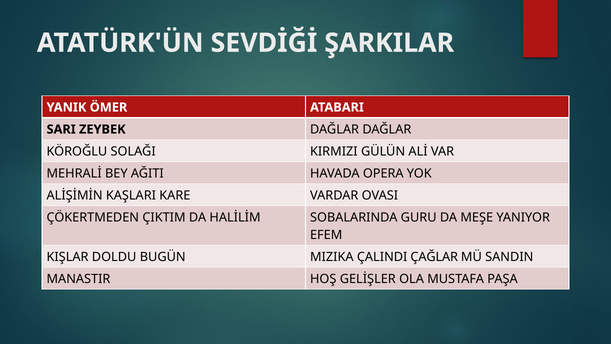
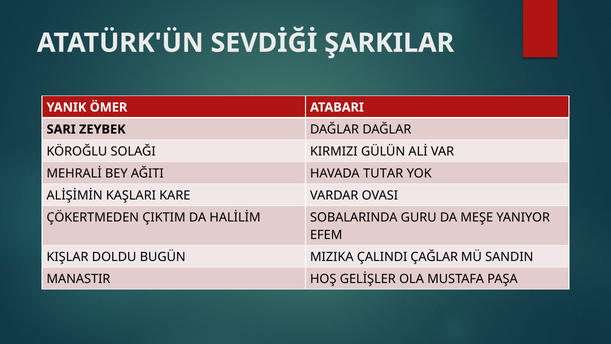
OPERA: OPERA -> TUTAR
